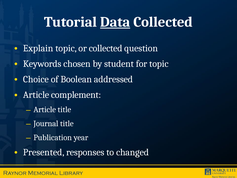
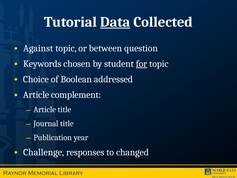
Explain: Explain -> Against
or collected: collected -> between
for underline: none -> present
Presented: Presented -> Challenge
